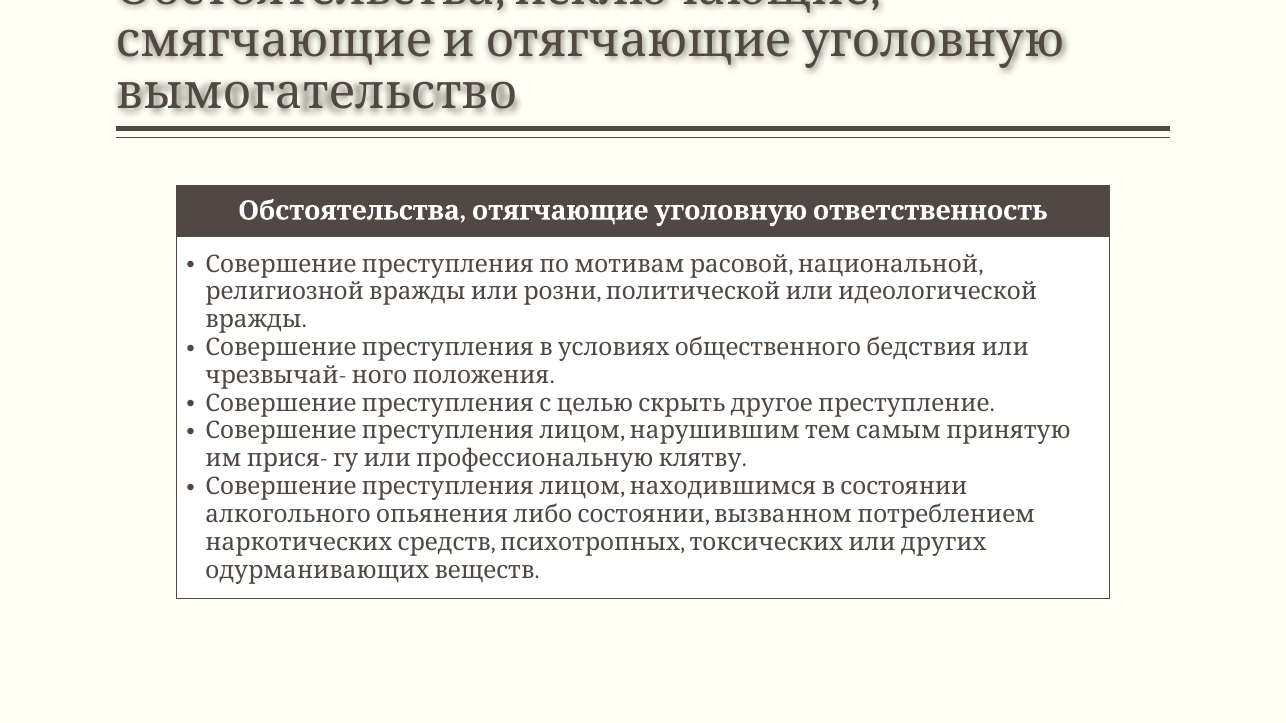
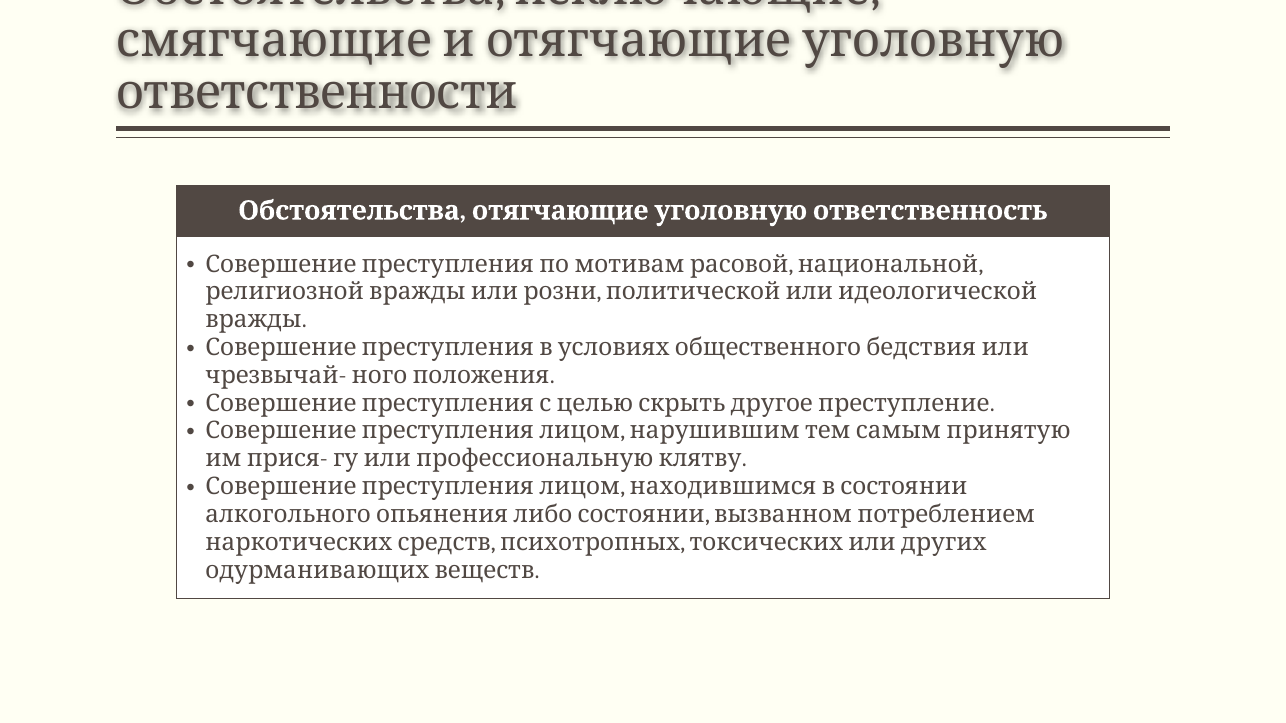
вымогательство: вымогательство -> ответственности
